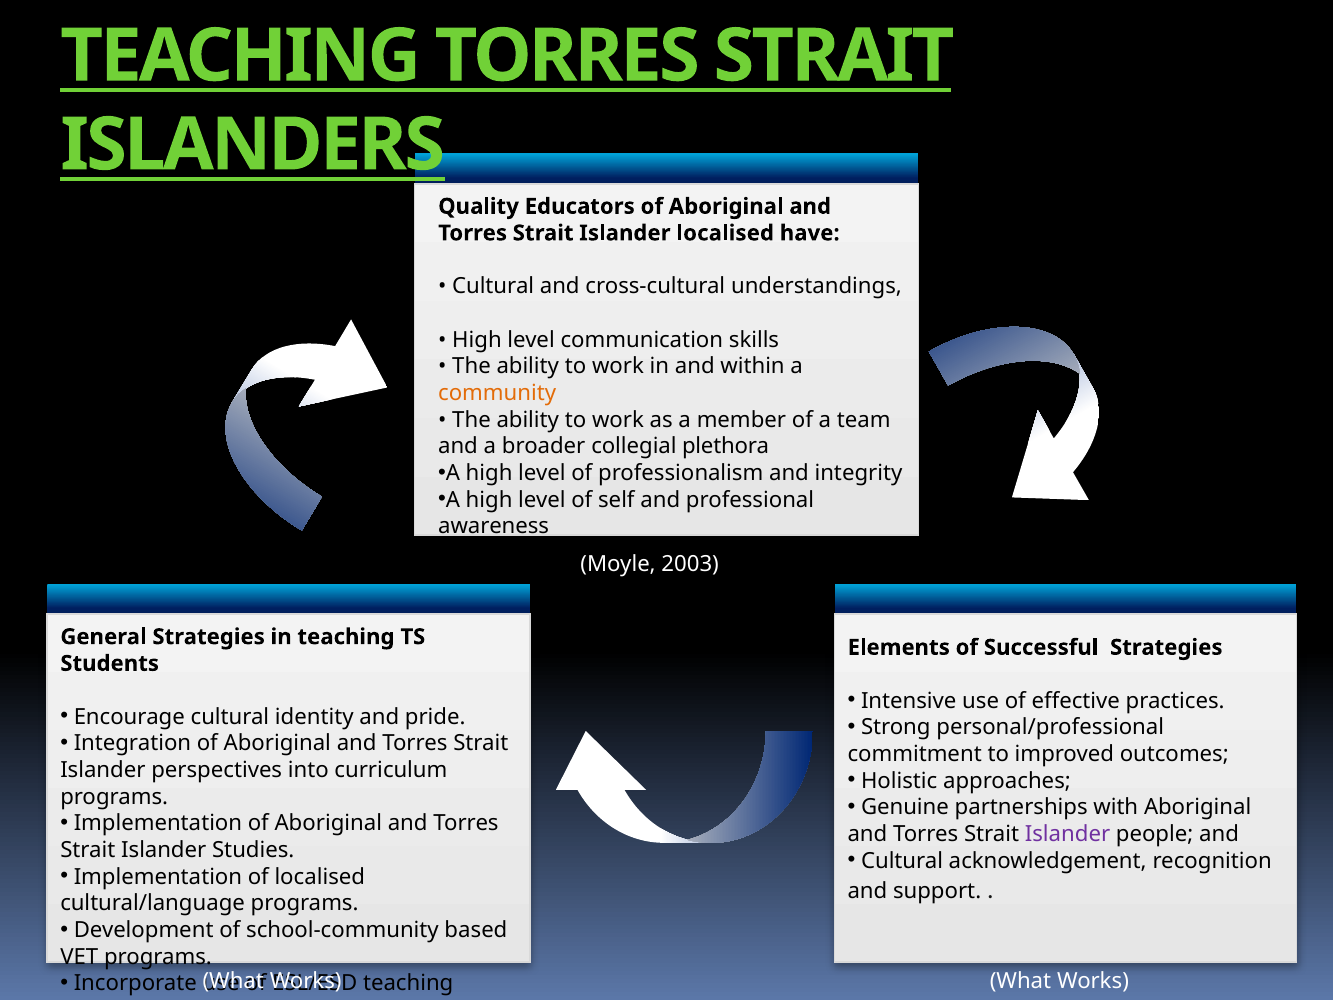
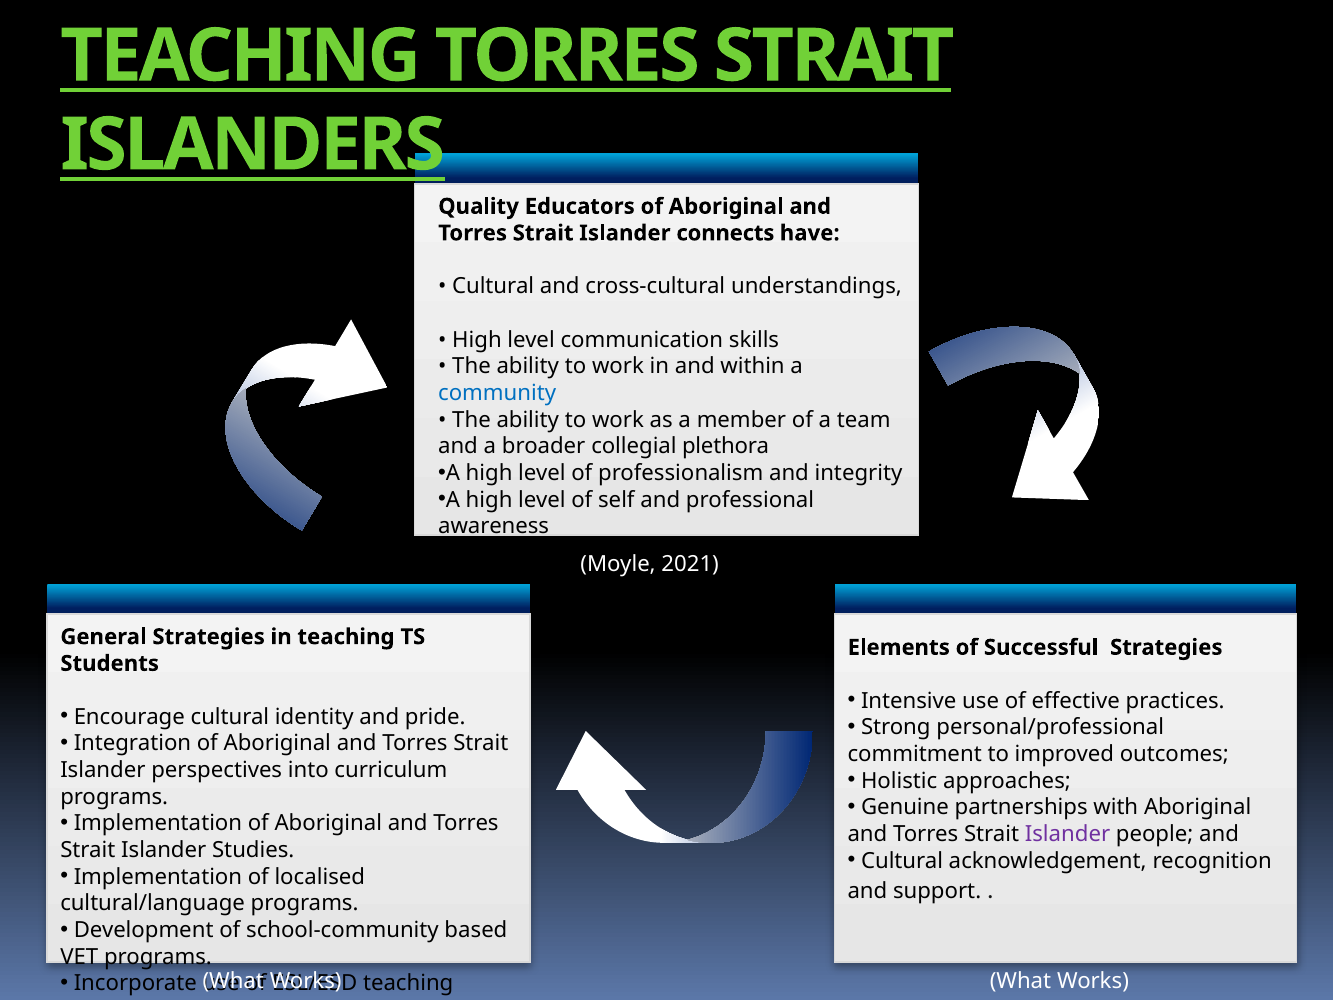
Islander localised: localised -> connects
community colour: orange -> blue
2003: 2003 -> 2021
